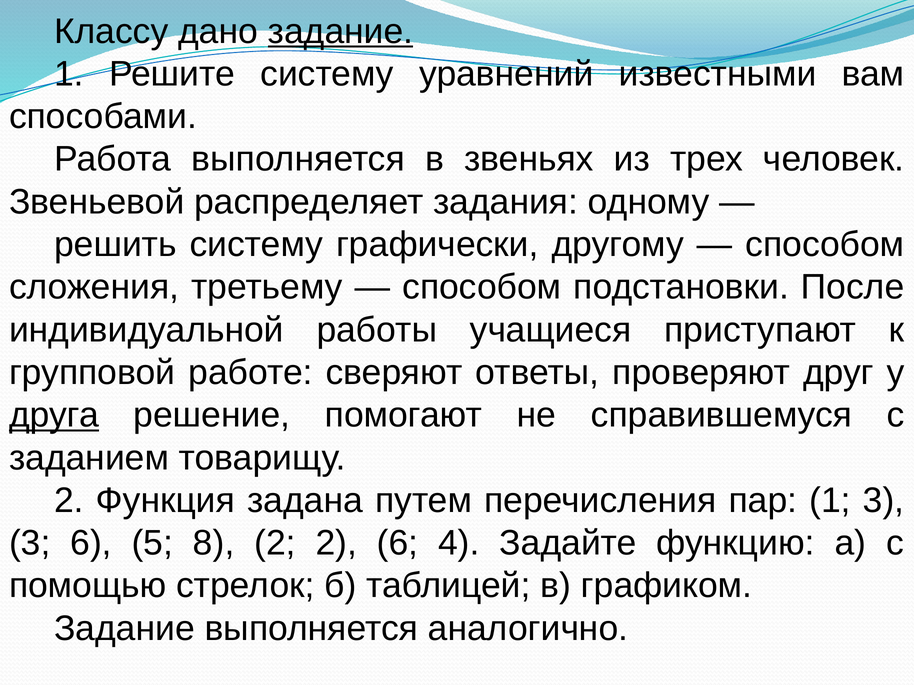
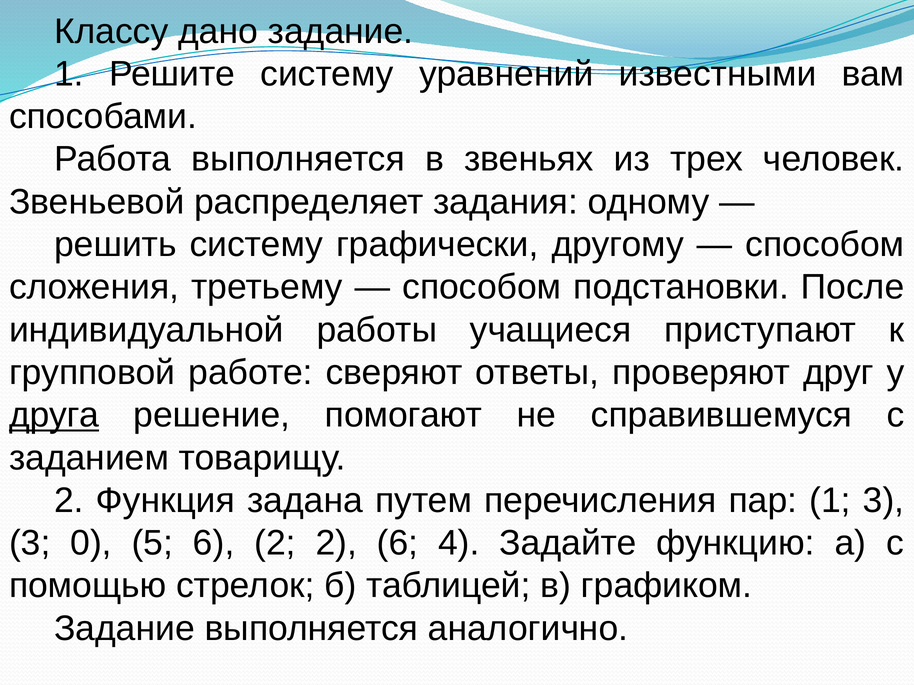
задание at (341, 31) underline: present -> none
3 6: 6 -> 0
5 8: 8 -> 6
